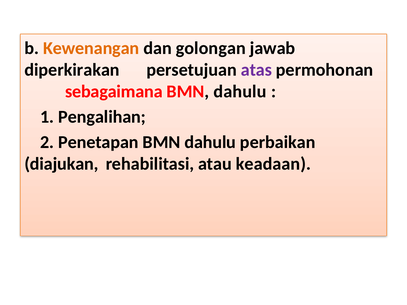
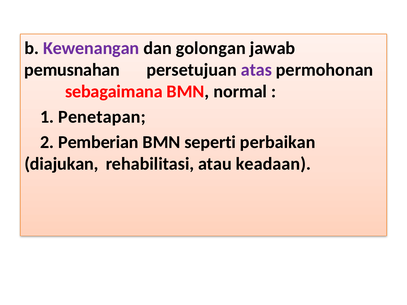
Kewenangan colour: orange -> purple
diperkirakan: diperkirakan -> pemusnahan
dahulu at (240, 92): dahulu -> normal
Pengalihan: Pengalihan -> Penetapan
Penetapan: Penetapan -> Pemberian
dahulu at (210, 142): dahulu -> seperti
